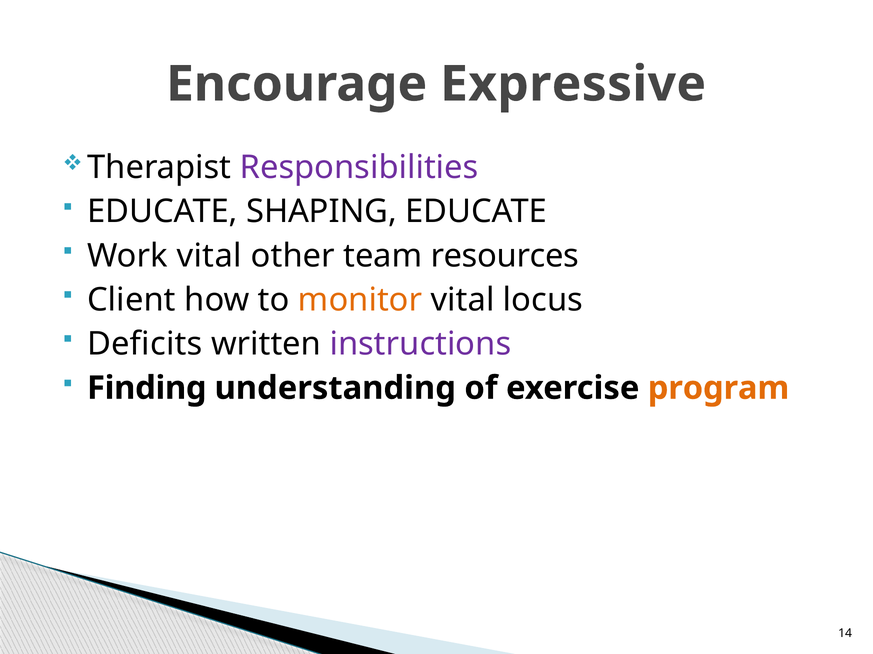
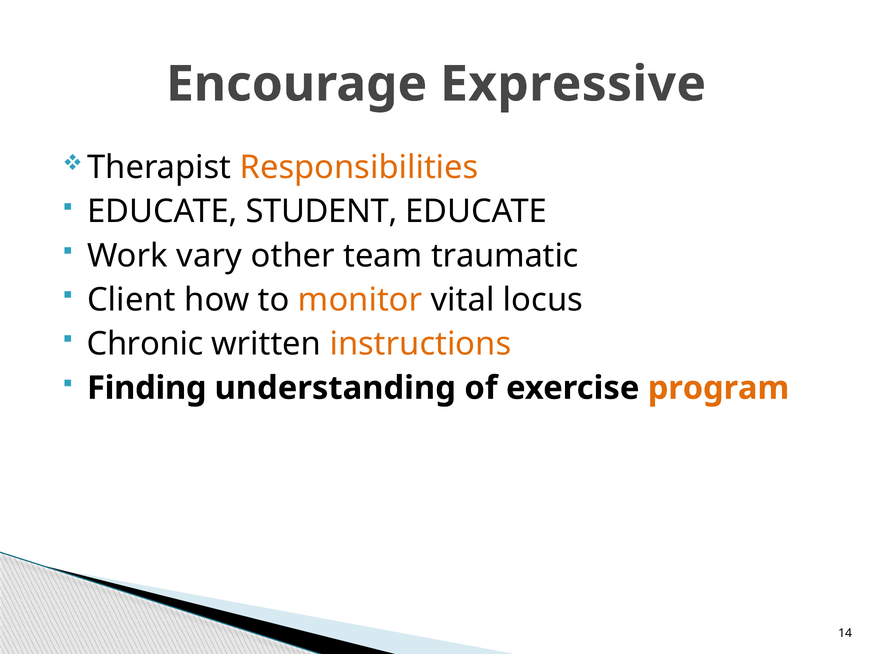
Responsibilities colour: purple -> orange
SHAPING: SHAPING -> STUDENT
Work vital: vital -> vary
resources: resources -> traumatic
Deficits: Deficits -> Chronic
instructions colour: purple -> orange
